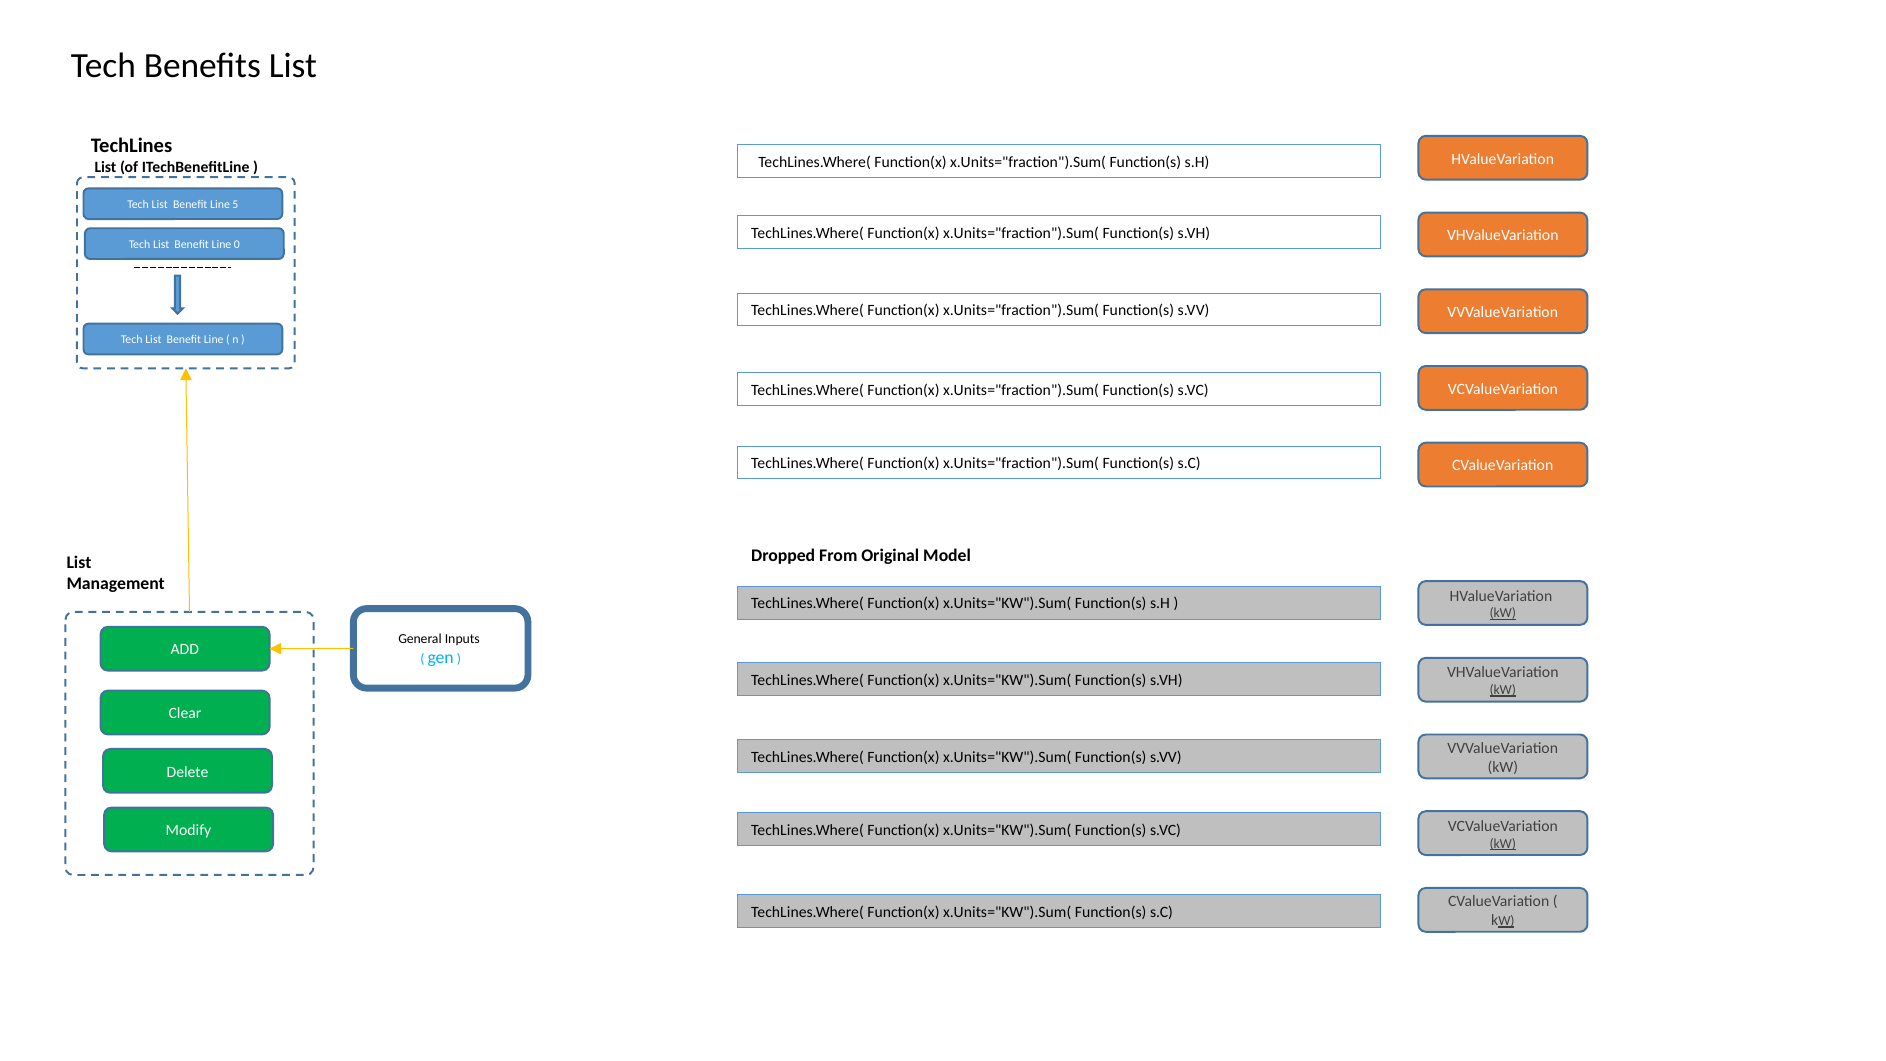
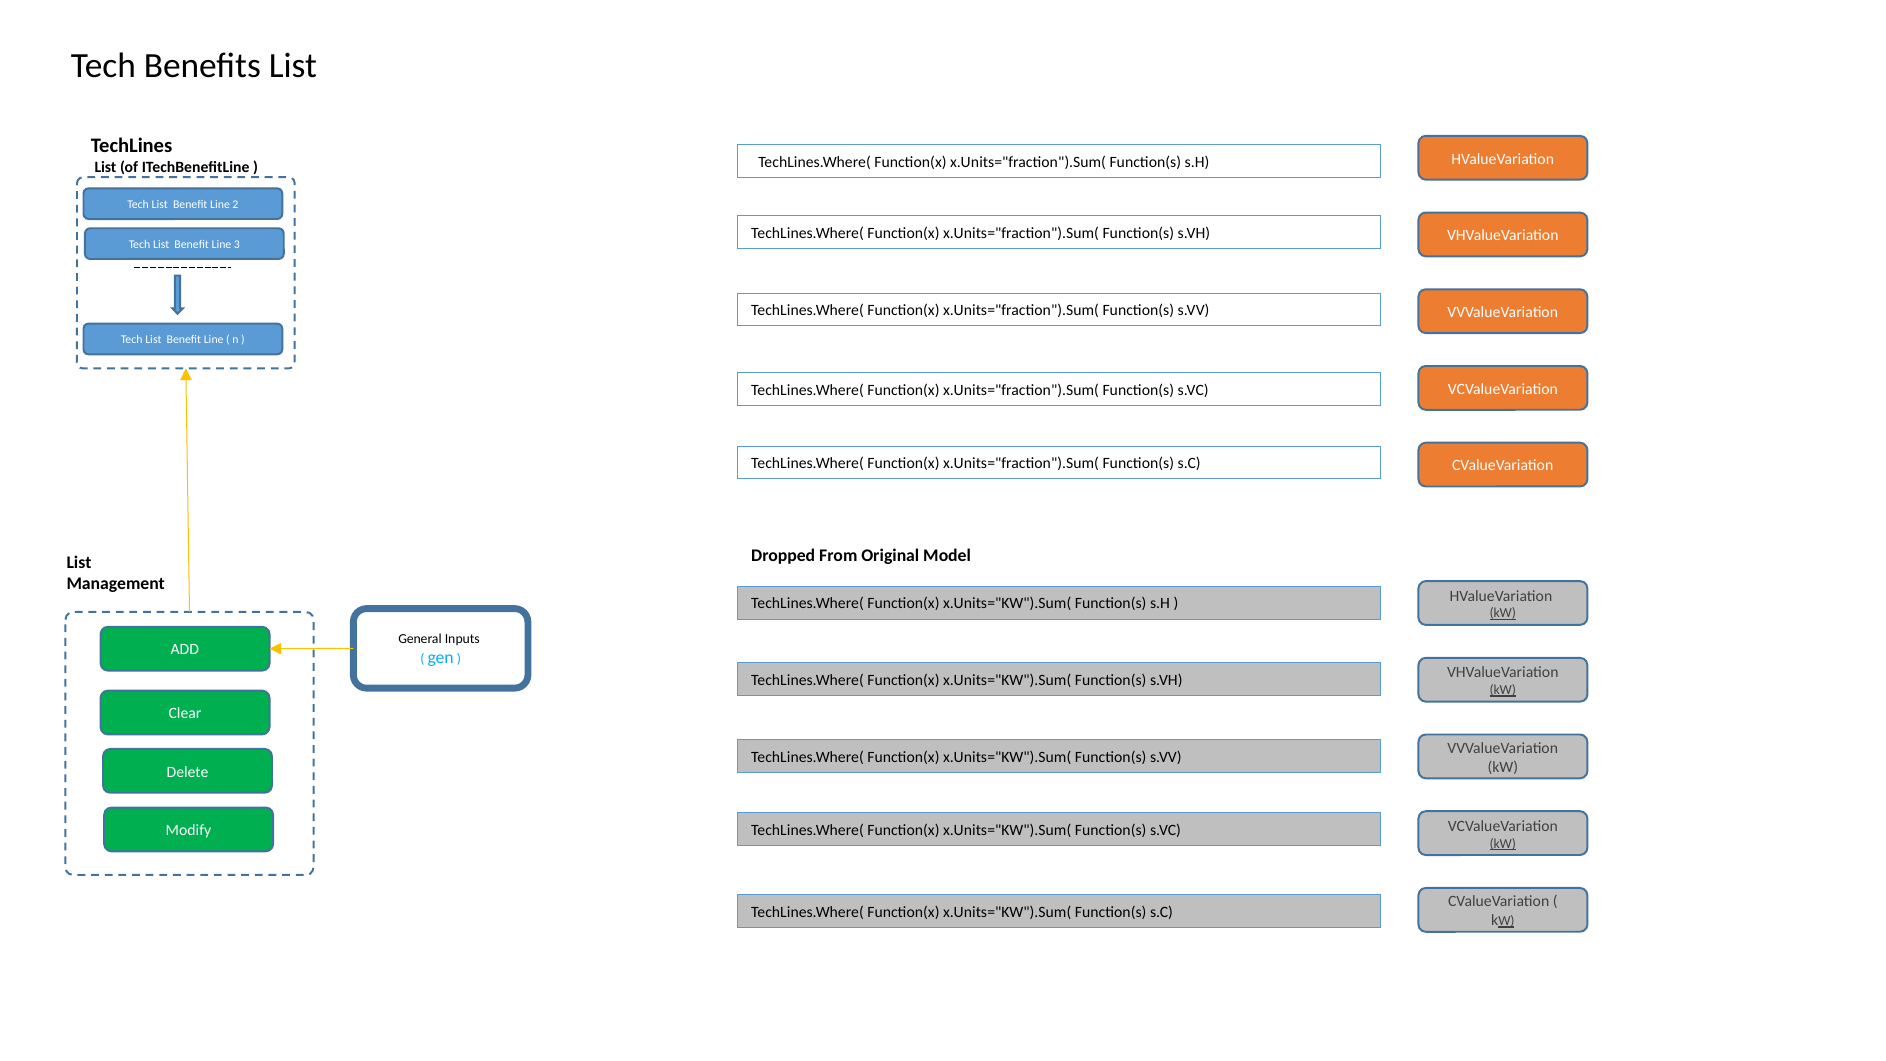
5: 5 -> 2
0: 0 -> 3
